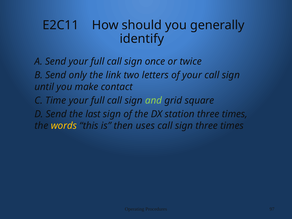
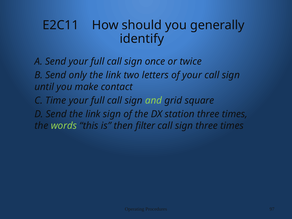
Send the last: last -> link
words colour: yellow -> light green
uses: uses -> filter
